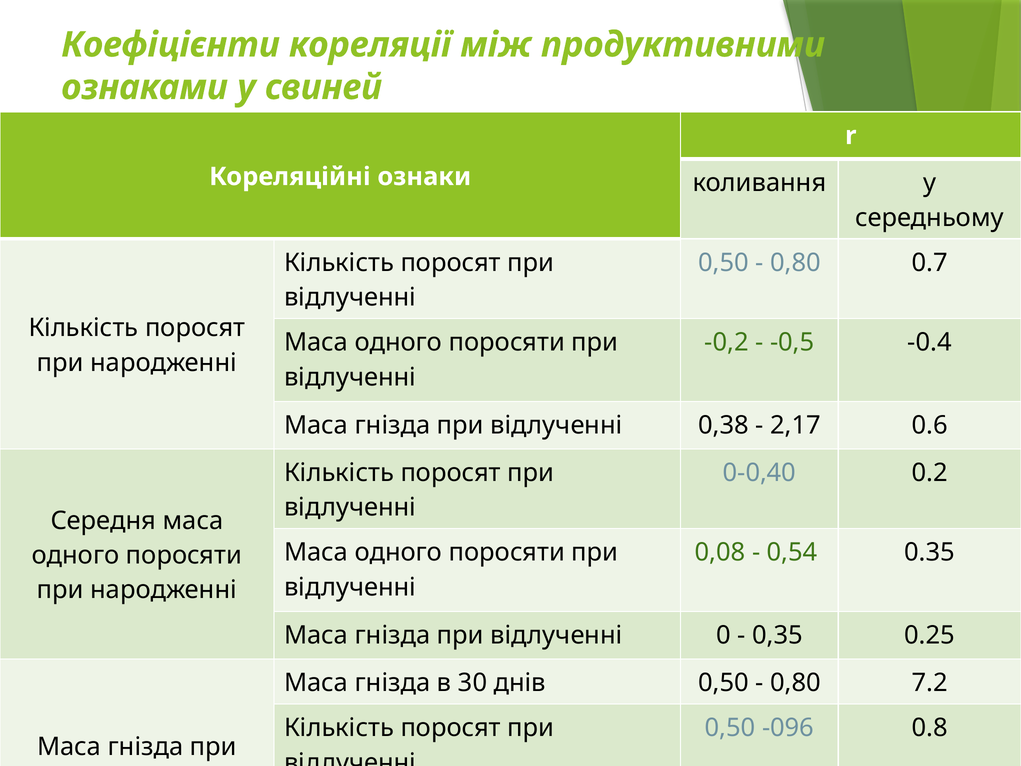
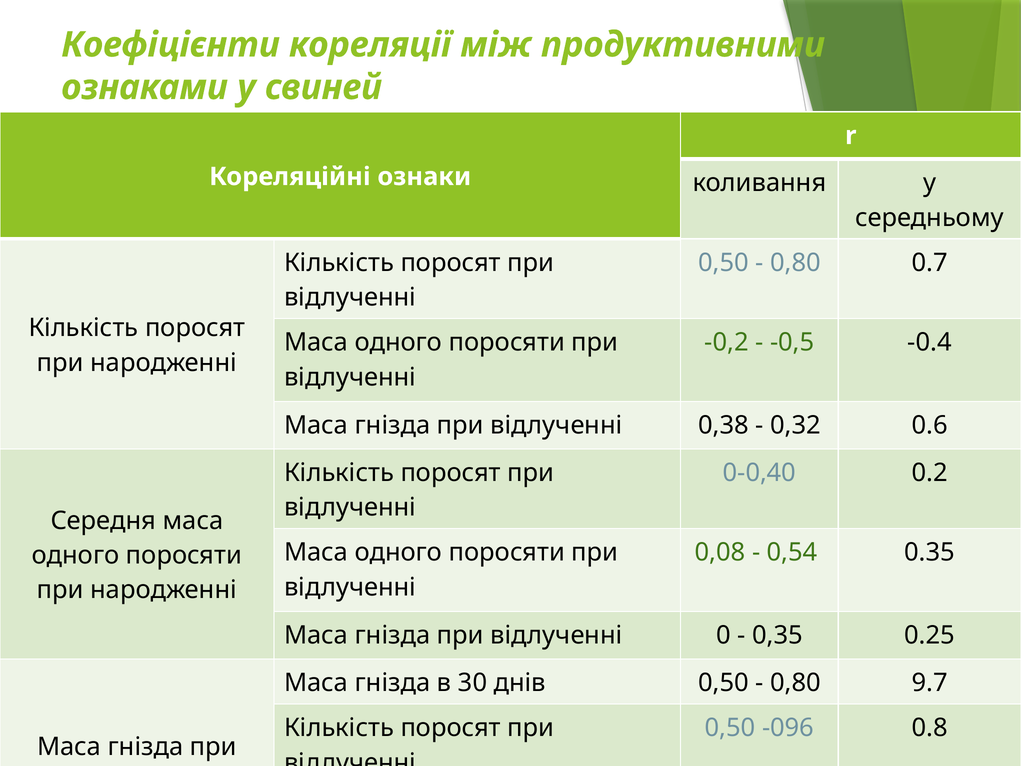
2,17: 2,17 -> 0,32
7.2: 7.2 -> 9.7
